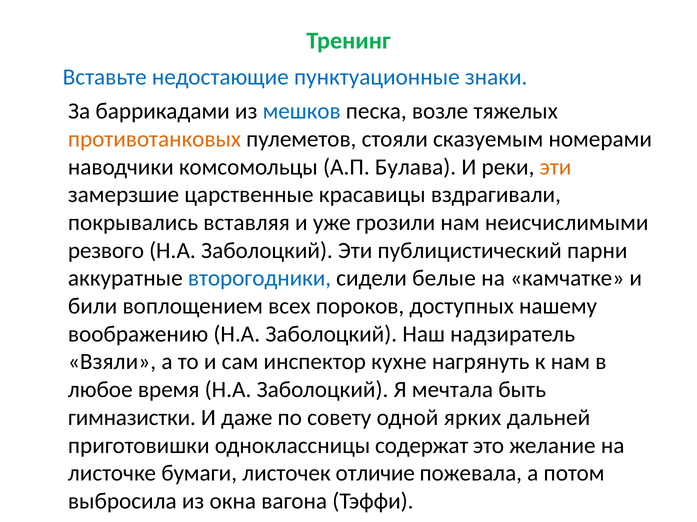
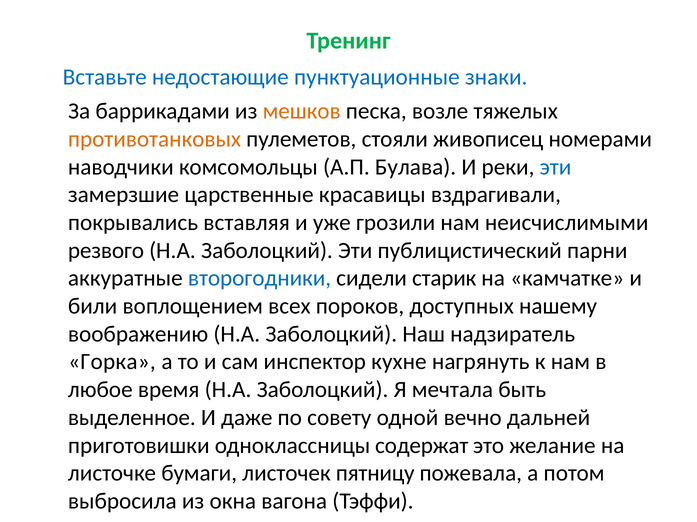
мешков colour: blue -> orange
сказуемым: сказуемым -> живописец
эти at (556, 167) colour: orange -> blue
белые: белые -> старик
Взяли: Взяли -> Горка
гимназистки: гимназистки -> выделенное
ярких: ярких -> вечно
отличие: отличие -> пятницу
